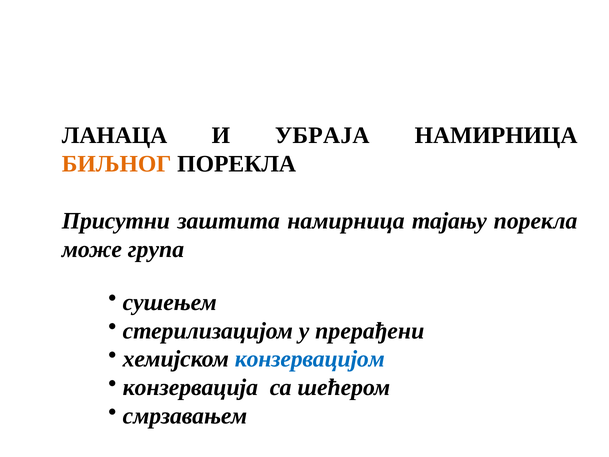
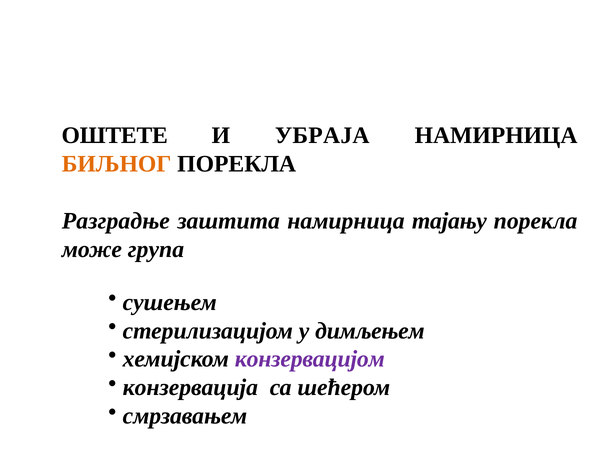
ЛАНАЦА: ЛАНАЦА -> ОШТЕТЕ
Присутни: Присутни -> Разградње
прерађени: прерађени -> димљењем
конзервацијом colour: blue -> purple
